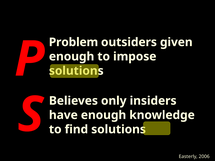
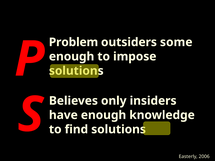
given: given -> some
